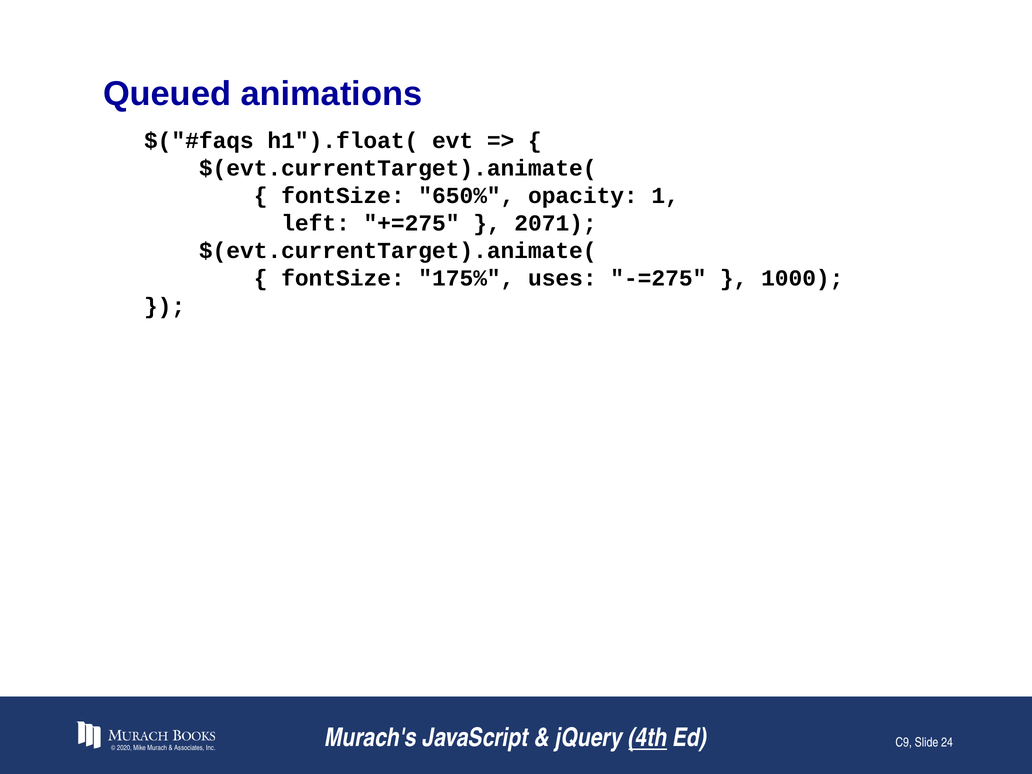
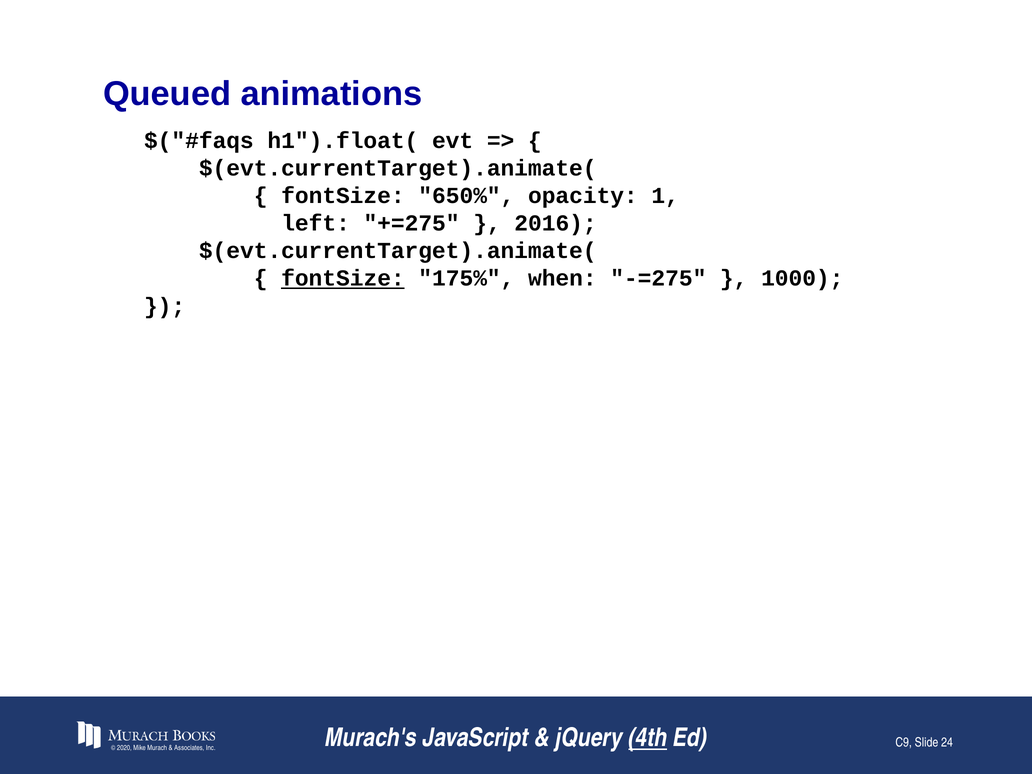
2071: 2071 -> 2016
fontSize at (343, 278) underline: none -> present
uses: uses -> when
